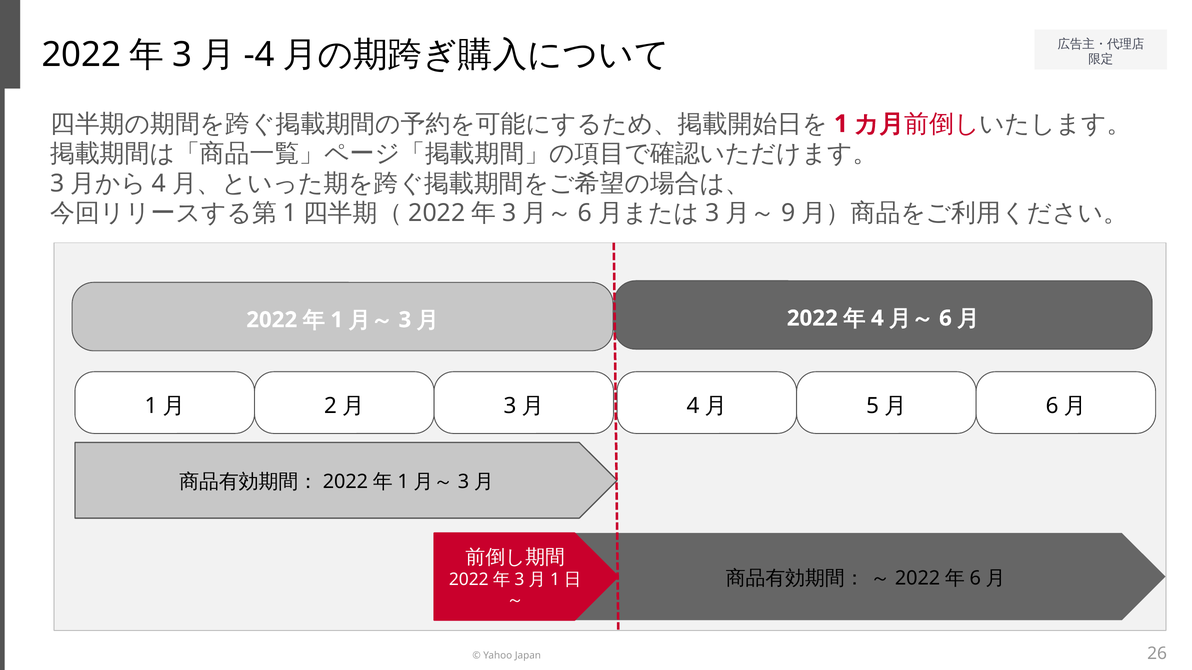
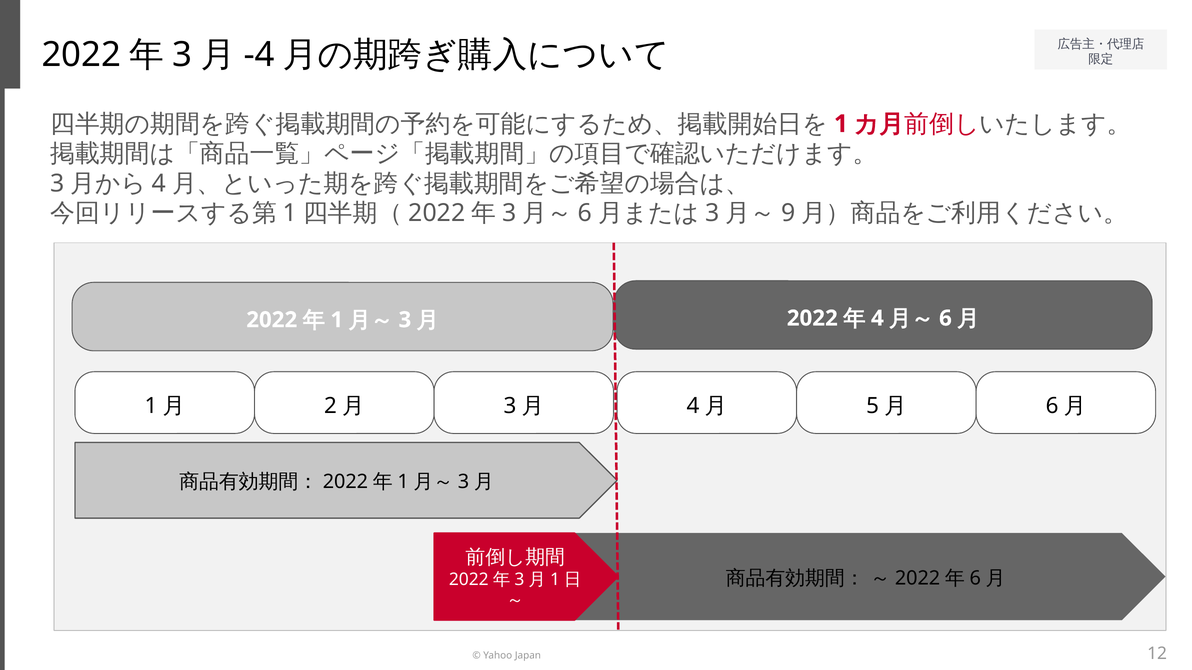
26: 26 -> 12
